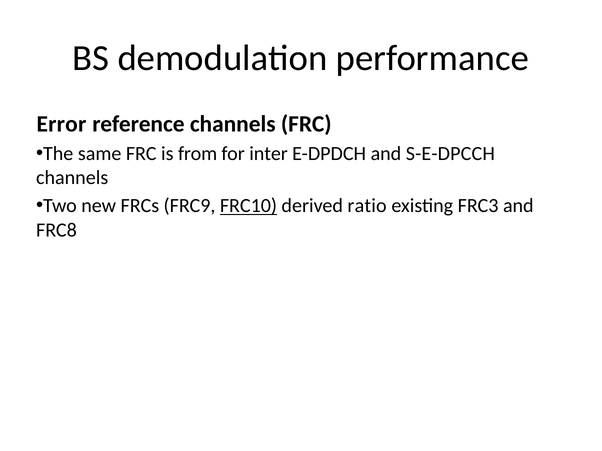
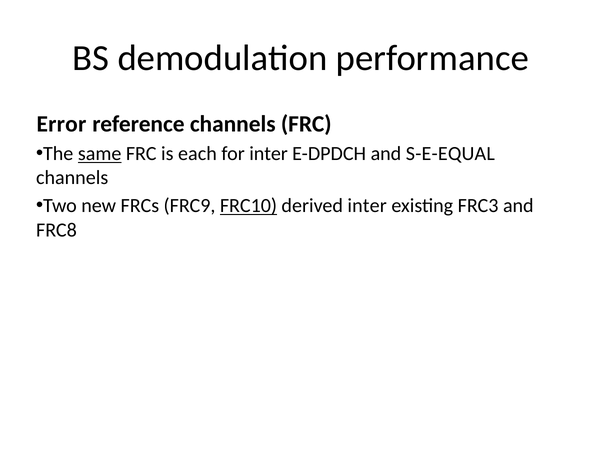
same underline: none -> present
from: from -> each
S-E-DPCCH: S-E-DPCCH -> S-E-EQUAL
derived ratio: ratio -> inter
